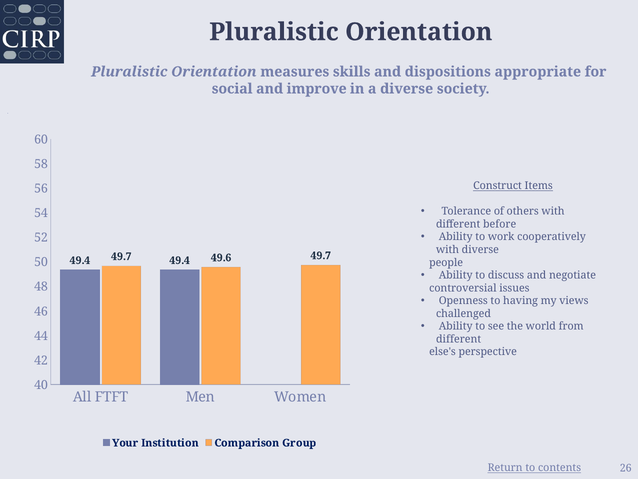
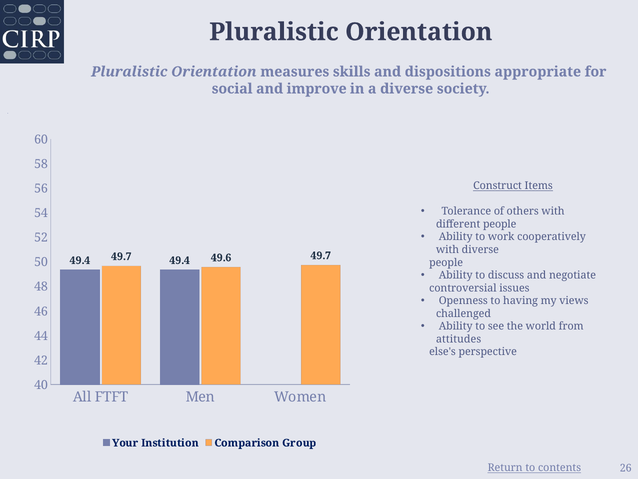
different before: before -> people
different at (459, 339): different -> attitudes
